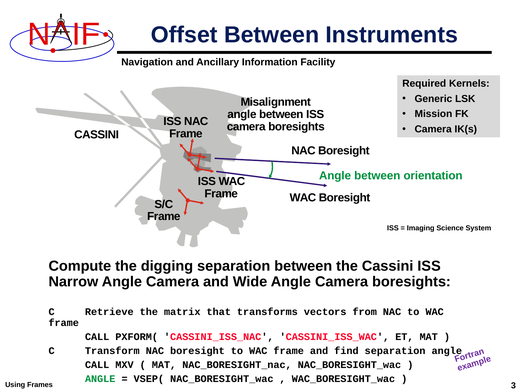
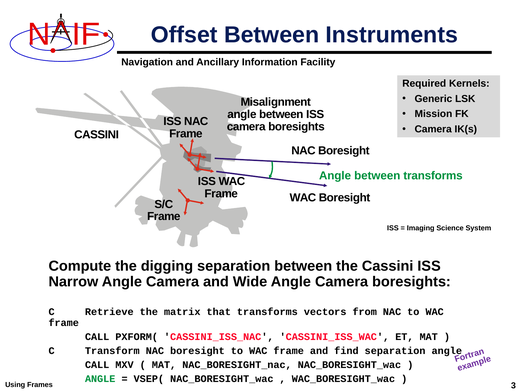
between orientation: orientation -> transforms
